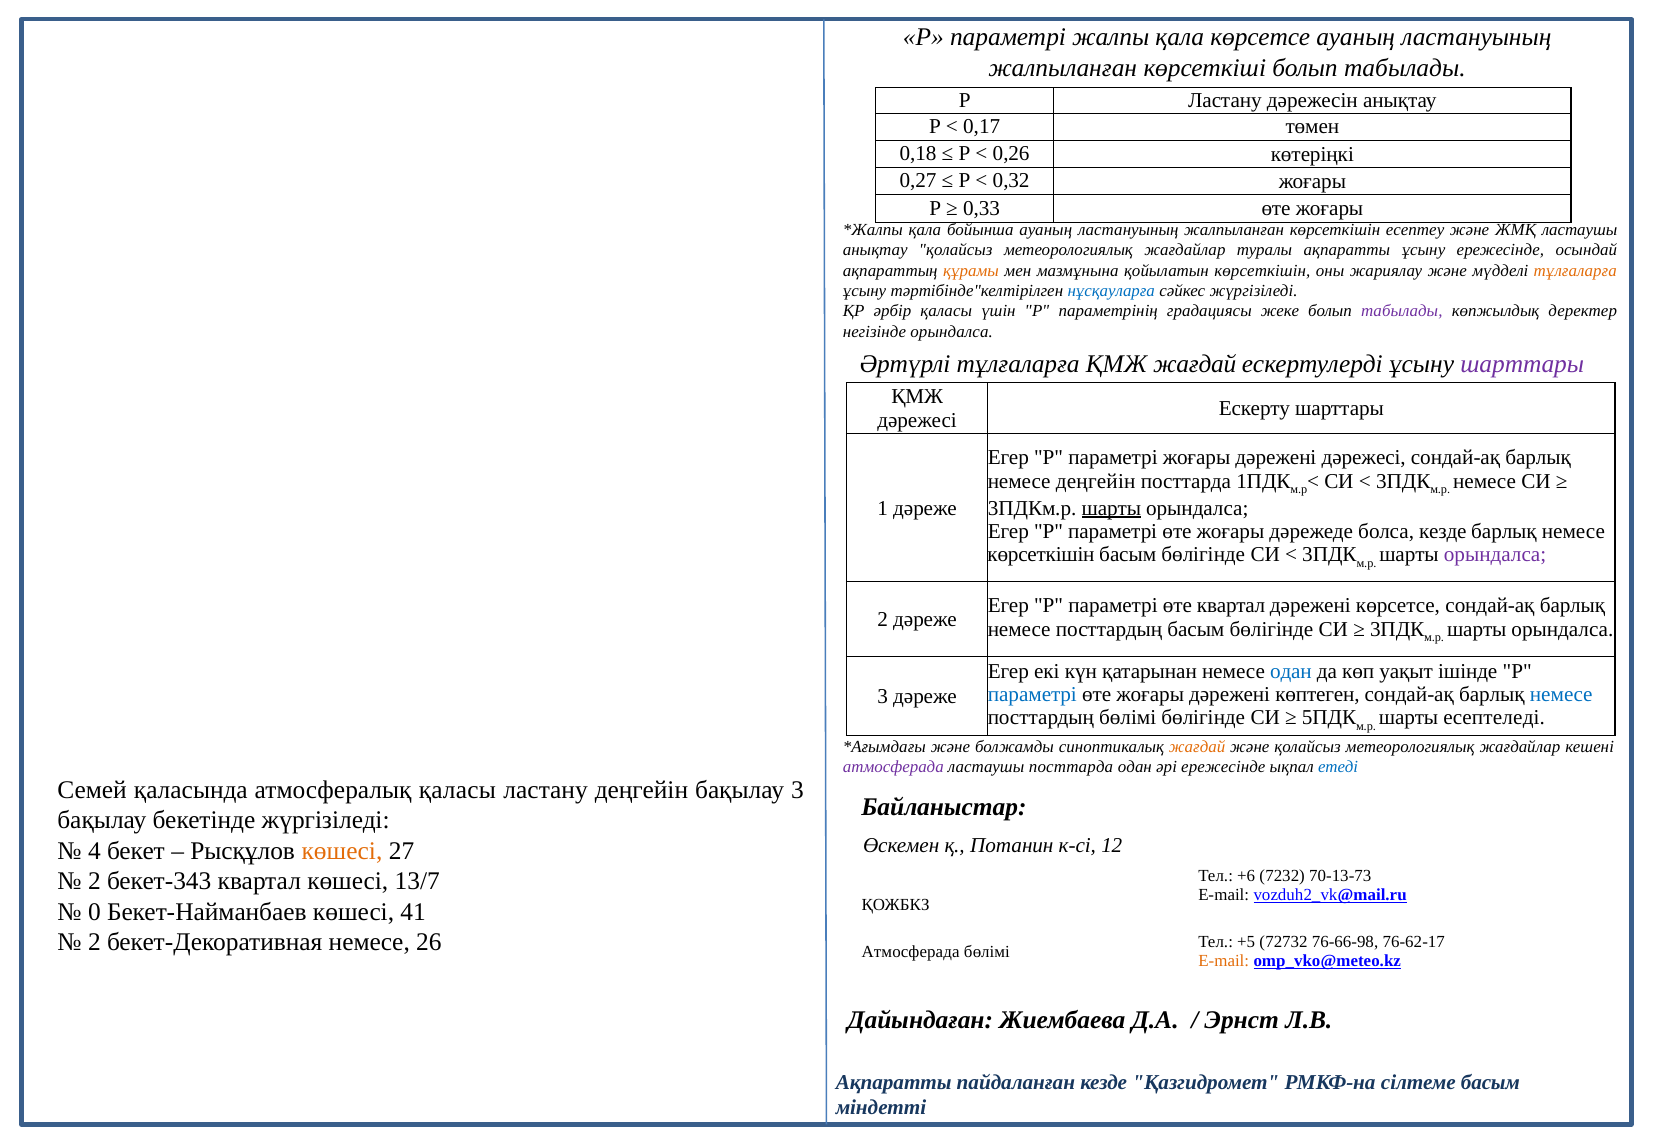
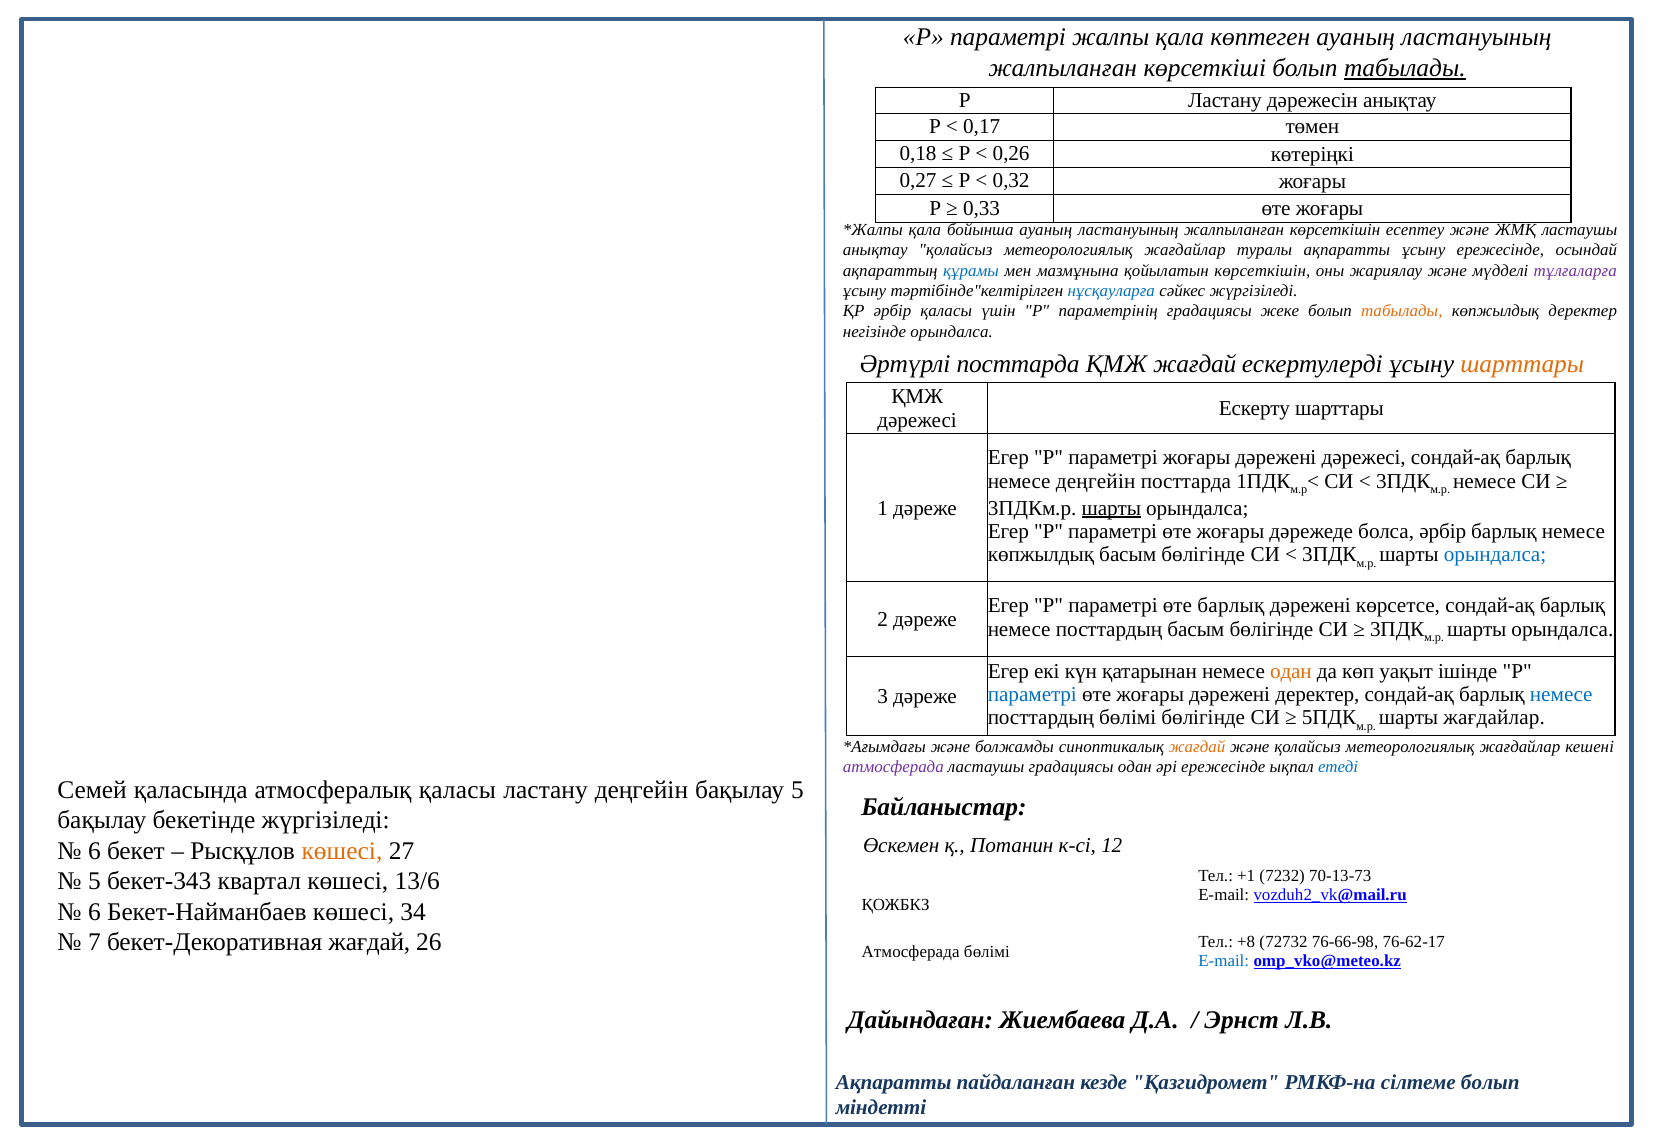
қала көрсетсе: көрсетсе -> көптеген
табылады at (1405, 68) underline: none -> present
құрамы colour: orange -> blue
тұлғаларға at (1575, 271) colour: orange -> purple
табылады at (1402, 311) colour: purple -> orange
Әртүрлі тұлғаларға: тұлғаларға -> посттарда
шарттары at (1522, 364) colour: purple -> orange
болса кезде: кезде -> әрбір
көрсеткішін at (1041, 555): көрсеткішін -> көпжылдық
орындалса at (1495, 555) colour: purple -> blue
өте квартал: квартал -> барлық
одан at (1291, 671) colour: blue -> orange
дәрежені көптеген: көптеген -> деректер
шарты есептеледі: есептеледі -> жағдайлар
ластаушы посттарда: посттарда -> градациясы
бақылау 3: 3 -> 5
4 at (94, 851): 4 -> 6
+6: +6 -> +1
2 at (94, 882): 2 -> 5
13/7: 13/7 -> 13/6
0 at (94, 912): 0 -> 6
41: 41 -> 34
2 at (94, 943): 2 -> 7
бекет-Декоративная немесе: немесе -> жағдай
+5: +5 -> +8
E-mail at (1224, 961) colour: orange -> blue
сілтеме басым: басым -> болып
